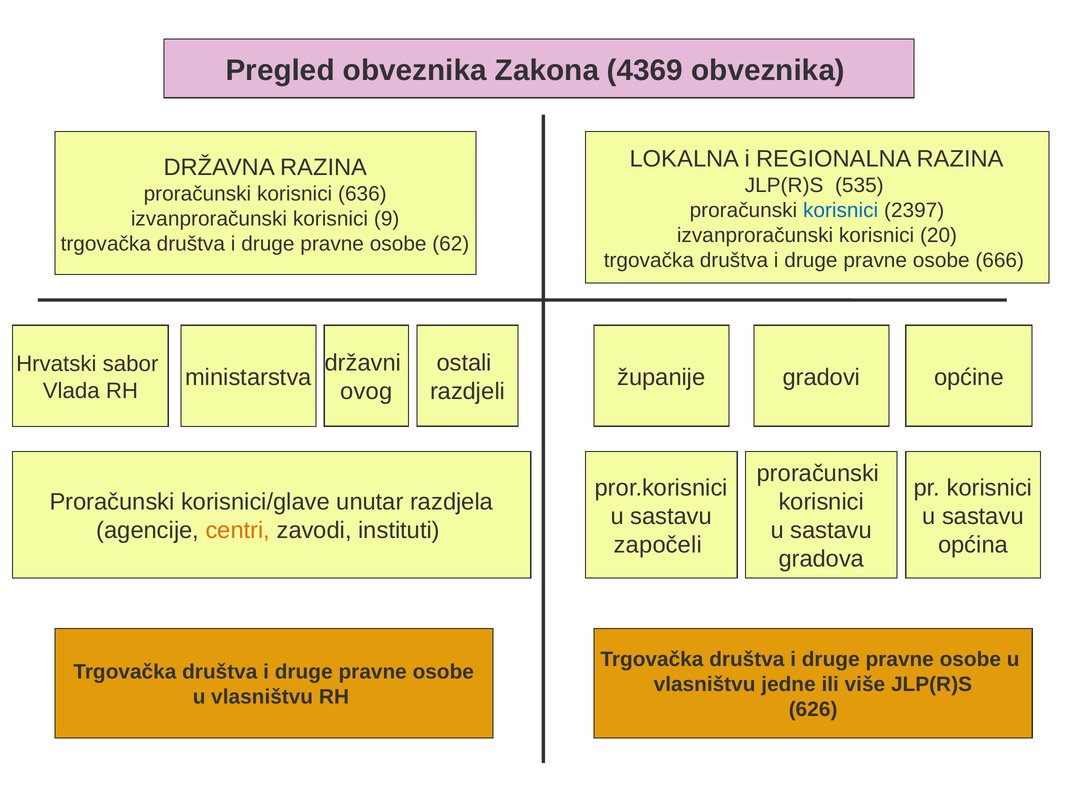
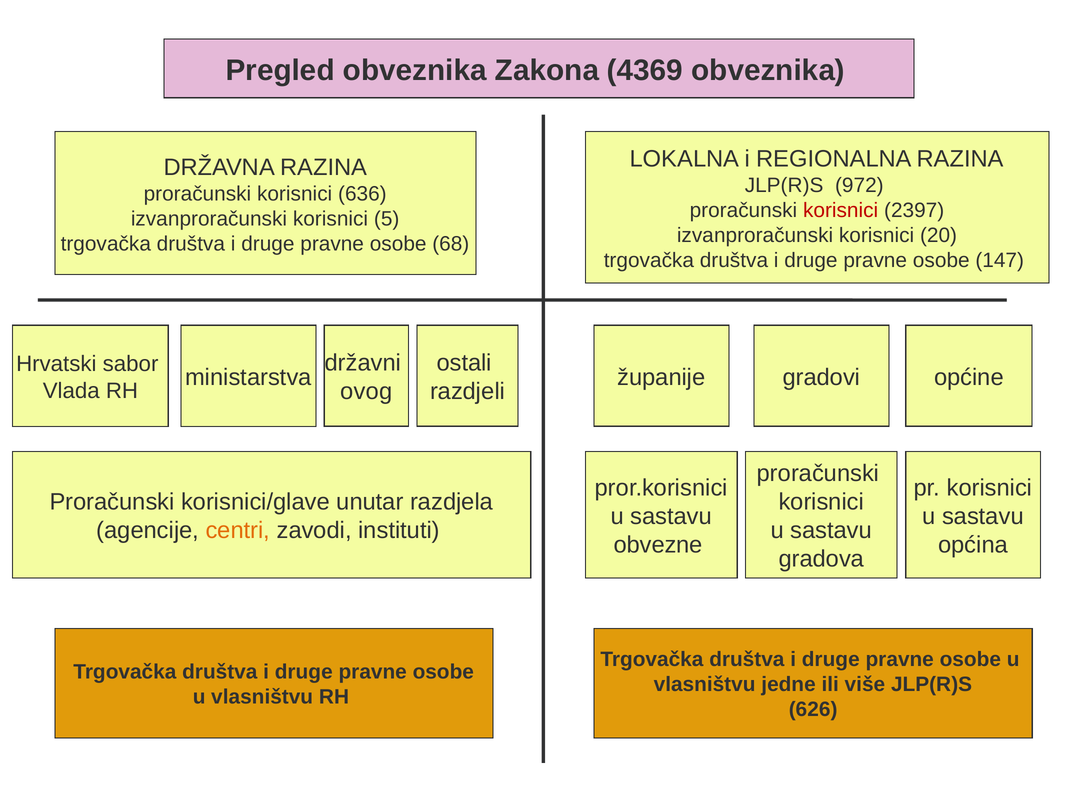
535: 535 -> 972
korisnici at (841, 211) colour: blue -> red
9: 9 -> 5
62: 62 -> 68
666: 666 -> 147
započeli: započeli -> obvezne
